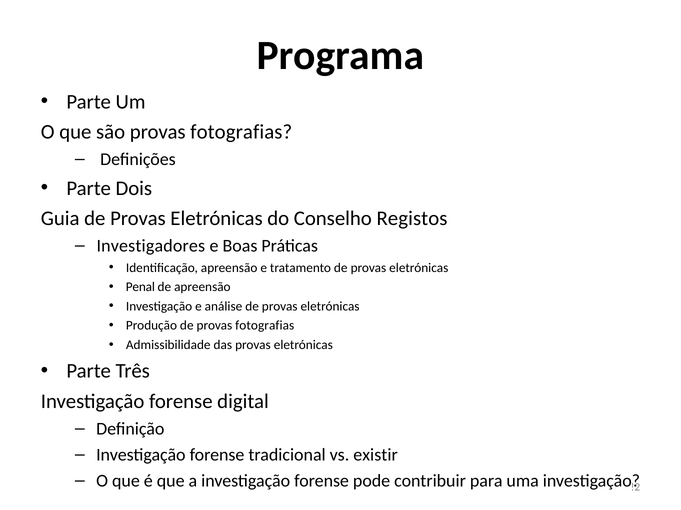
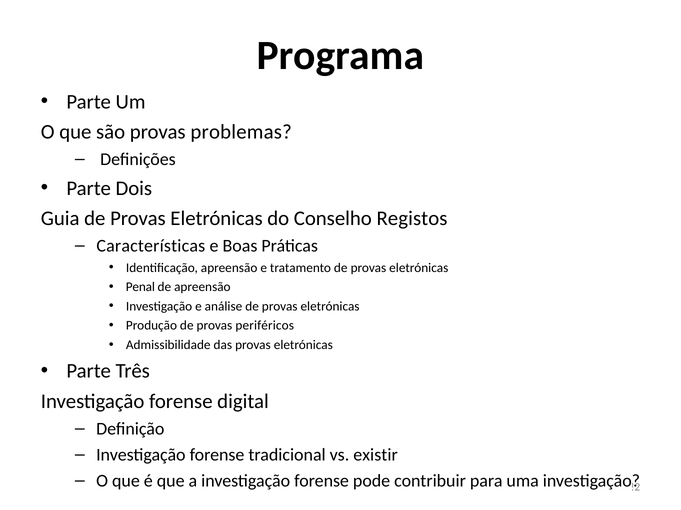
são provas fotografias: fotografias -> problemas
Investigadores: Investigadores -> Características
de provas fotografias: fotografias -> periféricos
